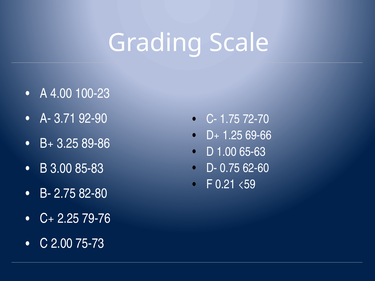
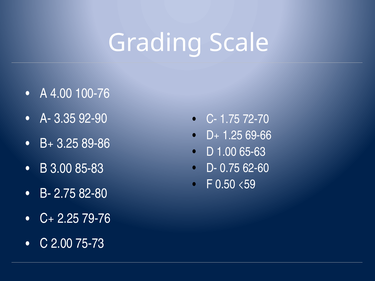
100-23: 100-23 -> 100-76
3.71: 3.71 -> 3.35
0.21: 0.21 -> 0.50
